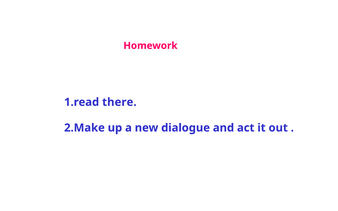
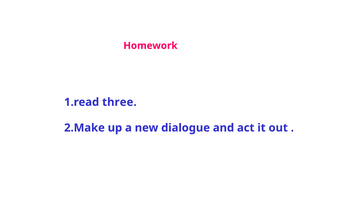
there: there -> three
